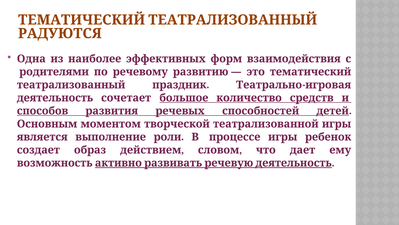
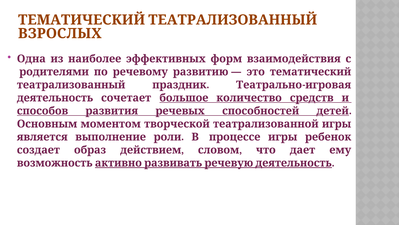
РАДУЮТСЯ: РАДУЮТСЯ -> ВЗРОСЛЫХ
